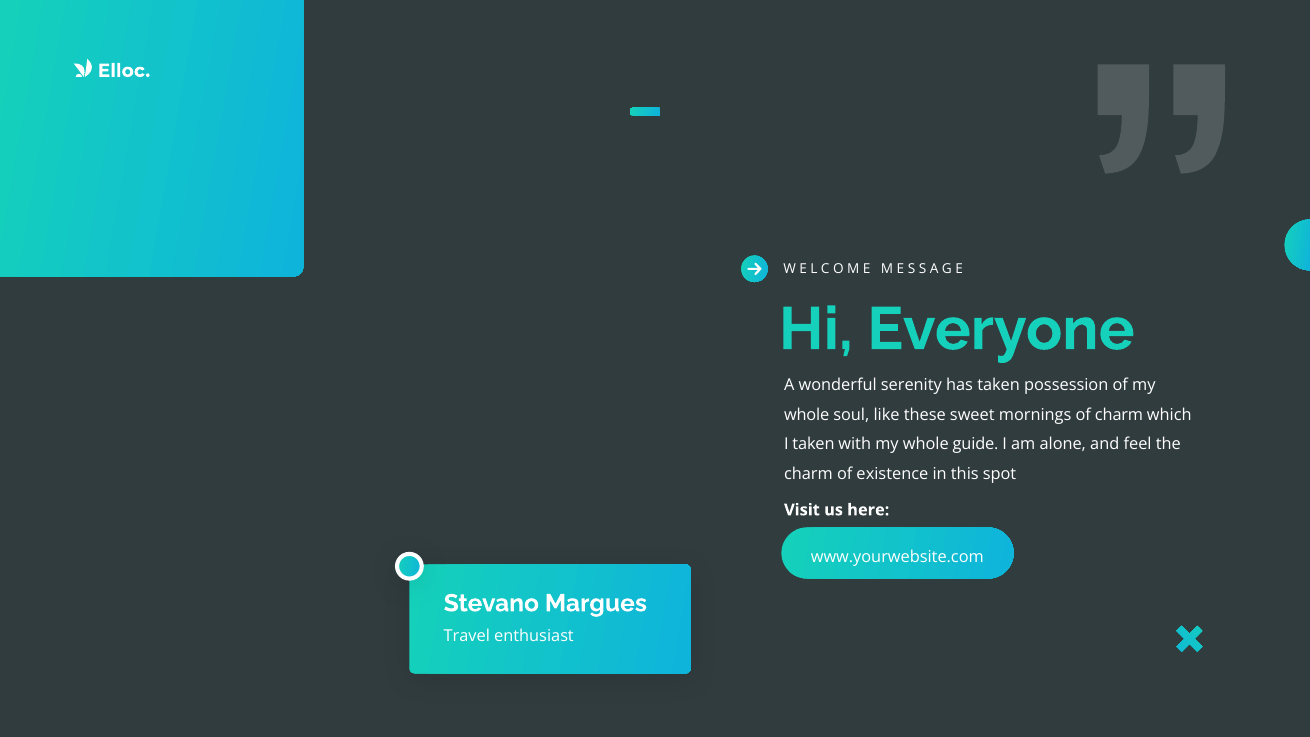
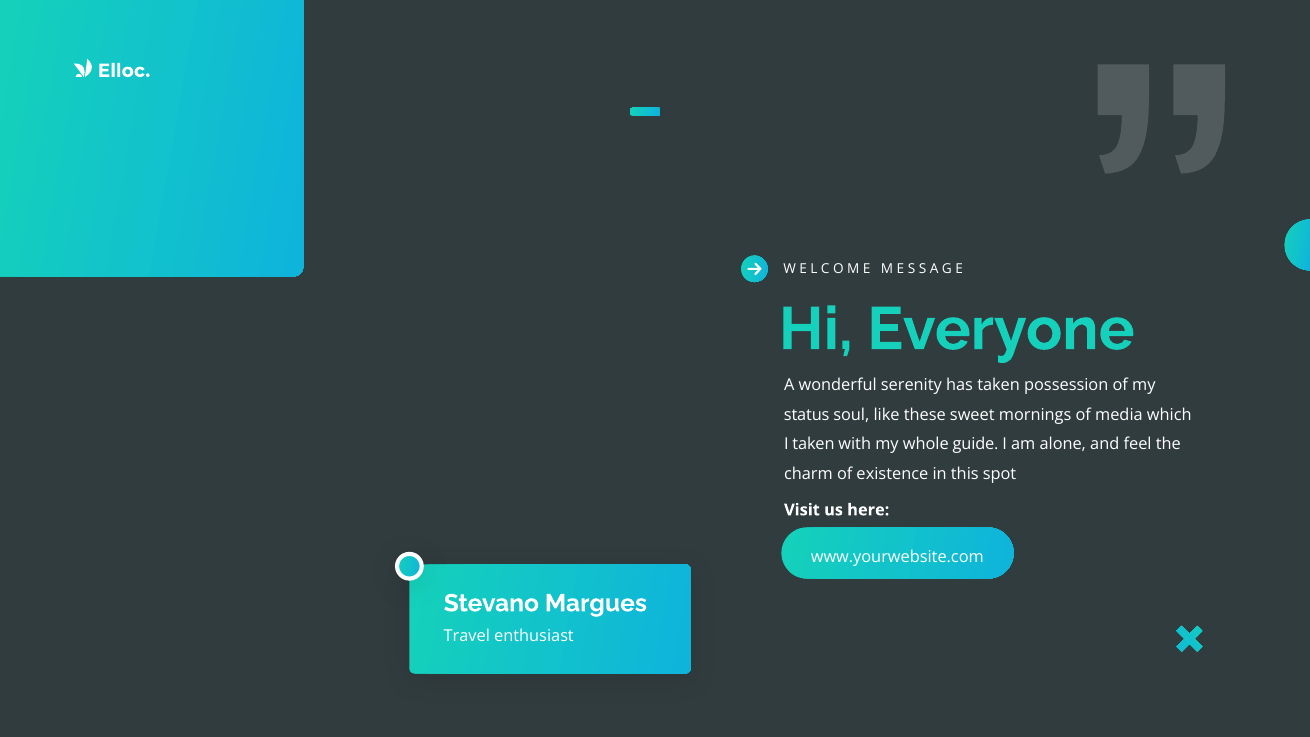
whole at (807, 415): whole -> status
of charm: charm -> media
